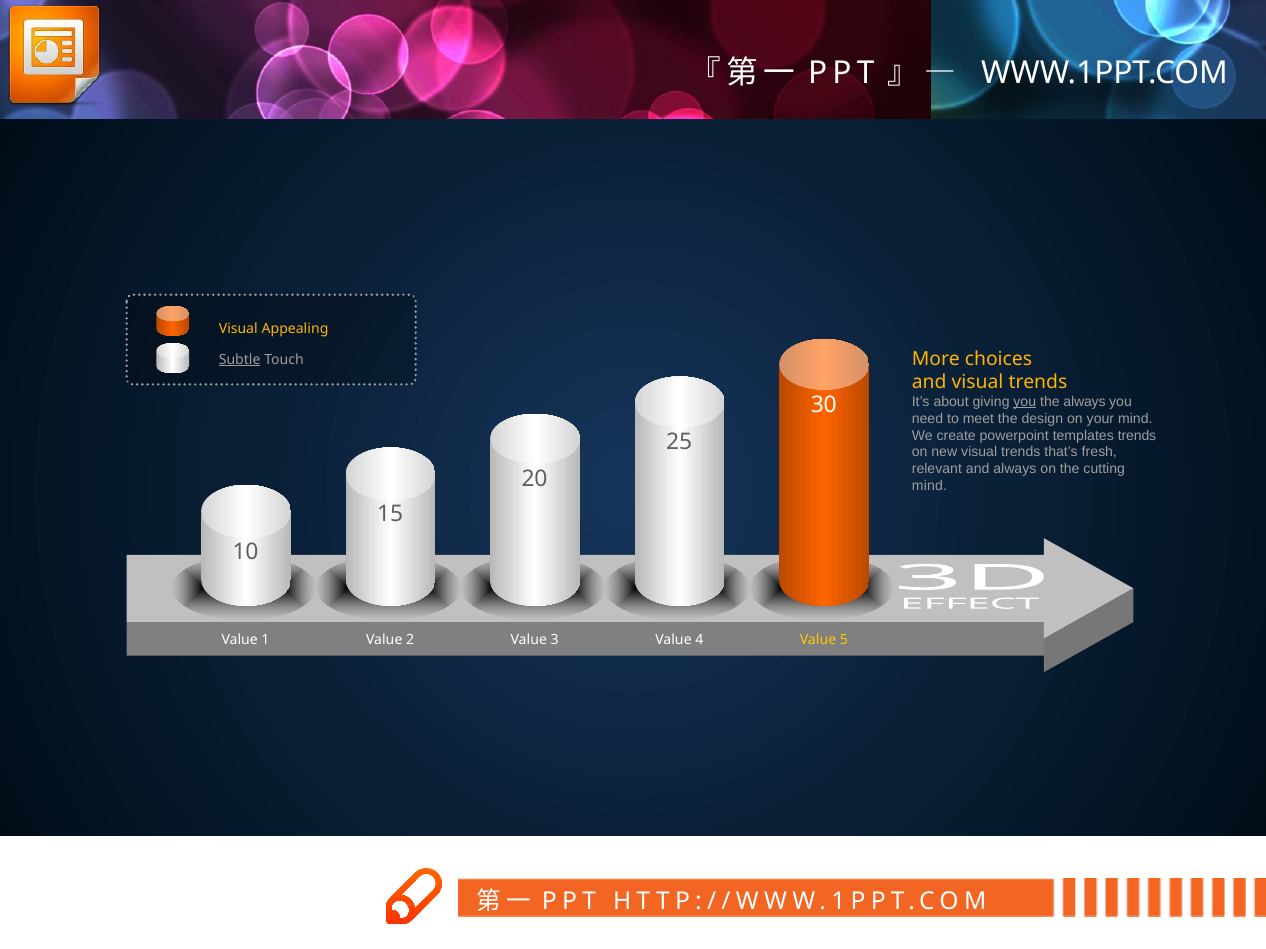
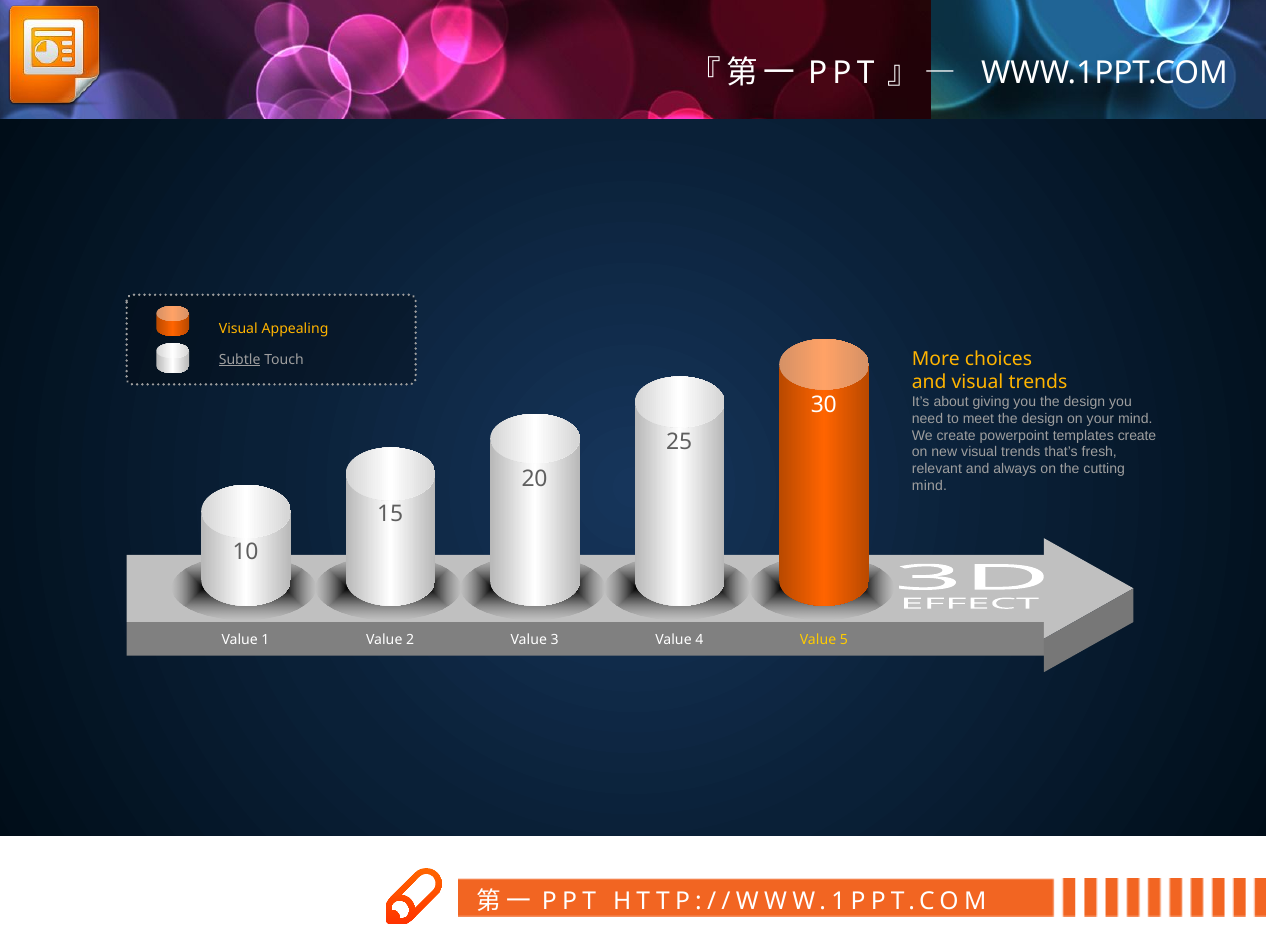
you at (1025, 402) underline: present -> none
always at (1085, 402): always -> design
templates trends: trends -> create
